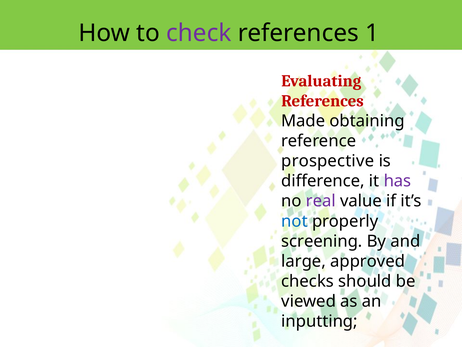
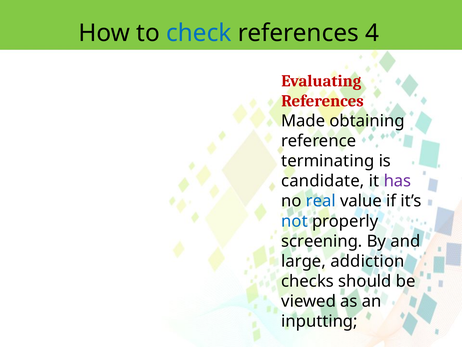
check colour: purple -> blue
1: 1 -> 4
prospective: prospective -> terminating
difference: difference -> candidate
real colour: purple -> blue
approved: approved -> addiction
